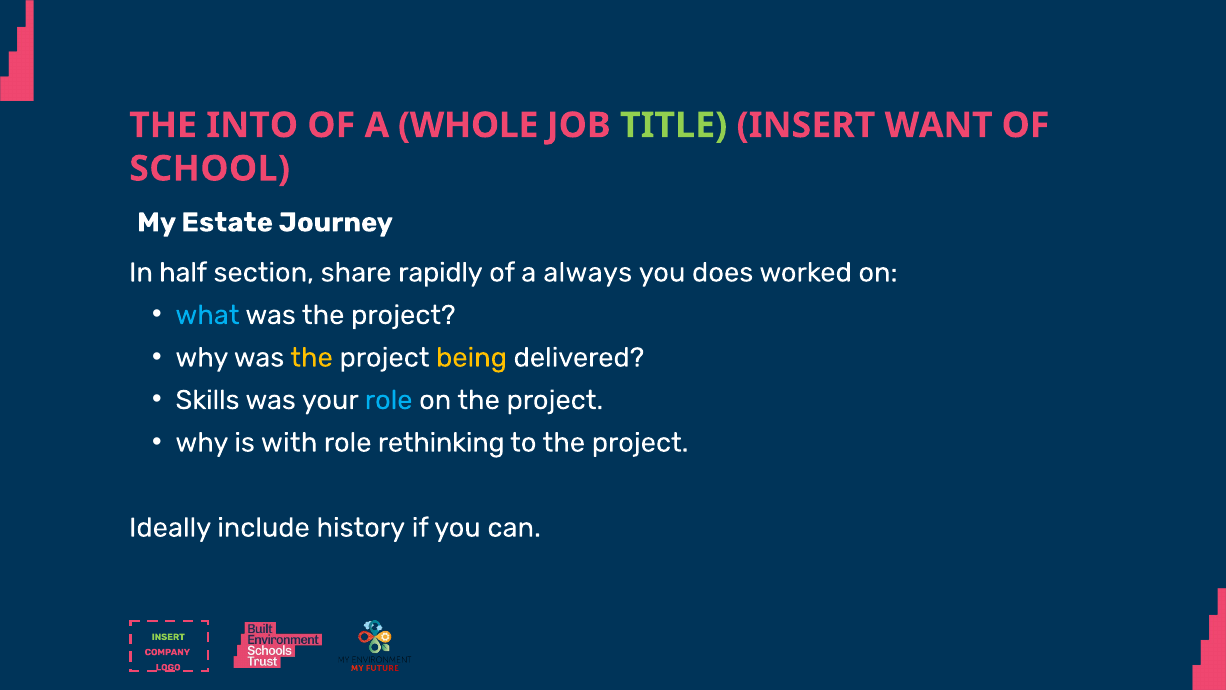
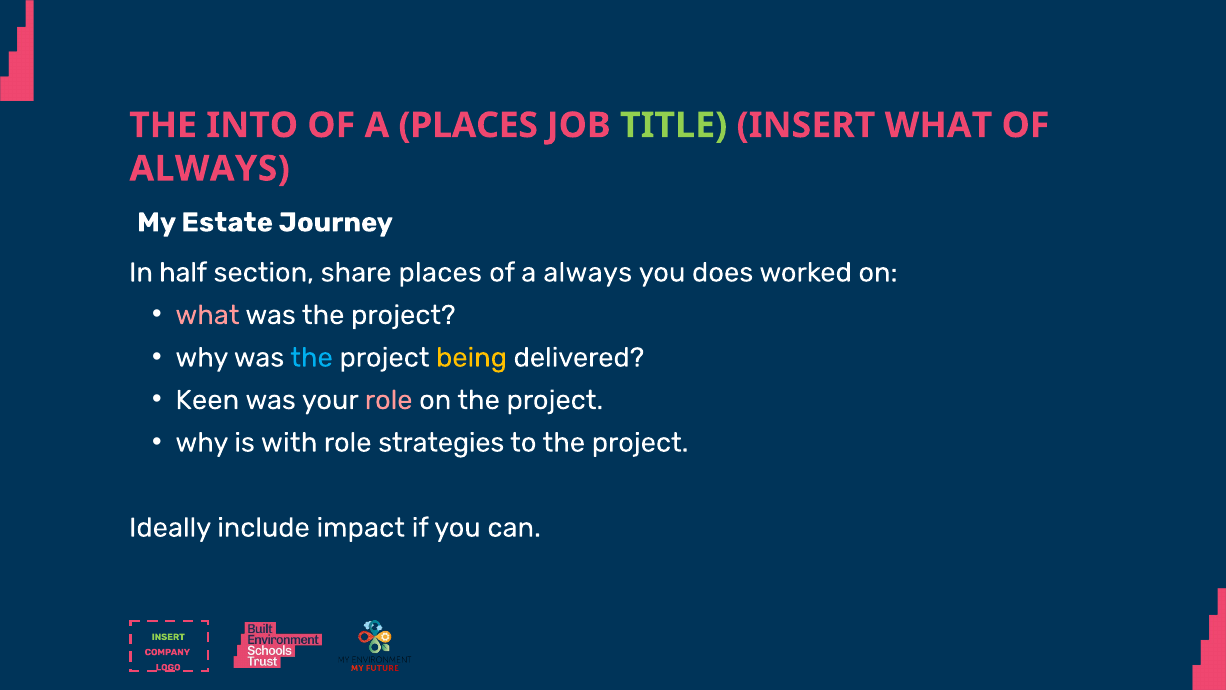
A WHOLE: WHOLE -> PLACES
INSERT WANT: WANT -> WHAT
SCHOOL at (210, 169): SCHOOL -> ALWAYS
share rapidly: rapidly -> places
what at (207, 315) colour: light blue -> pink
the at (312, 357) colour: yellow -> light blue
Skills: Skills -> Keen
role at (389, 400) colour: light blue -> pink
rethinking: rethinking -> strategies
history: history -> impact
